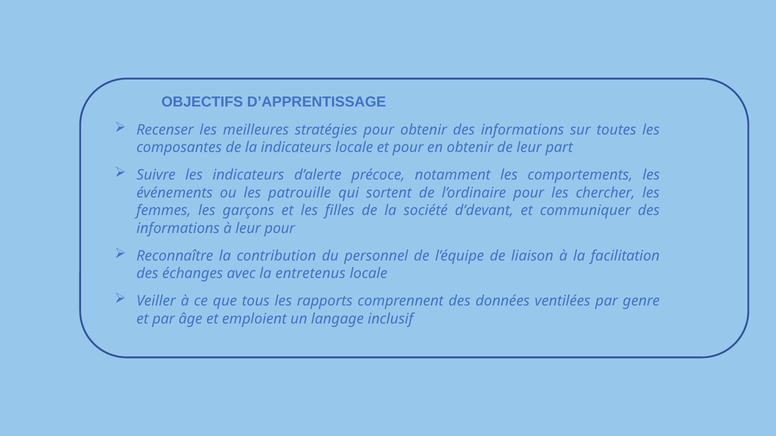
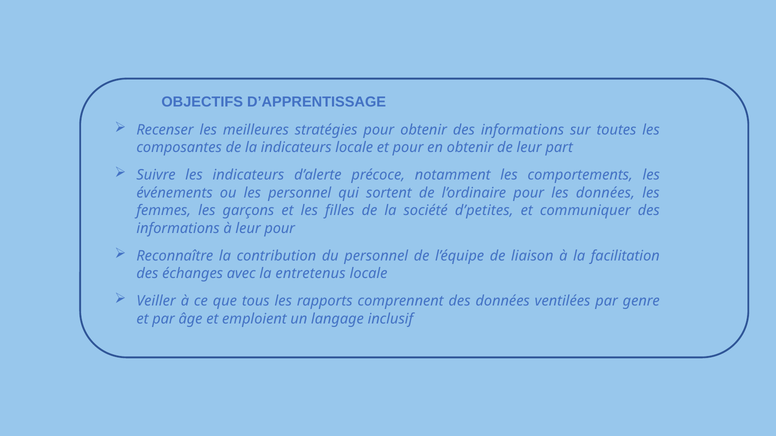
les patrouille: patrouille -> personnel
les chercher: chercher -> données
d’devant: d’devant -> d’petites
